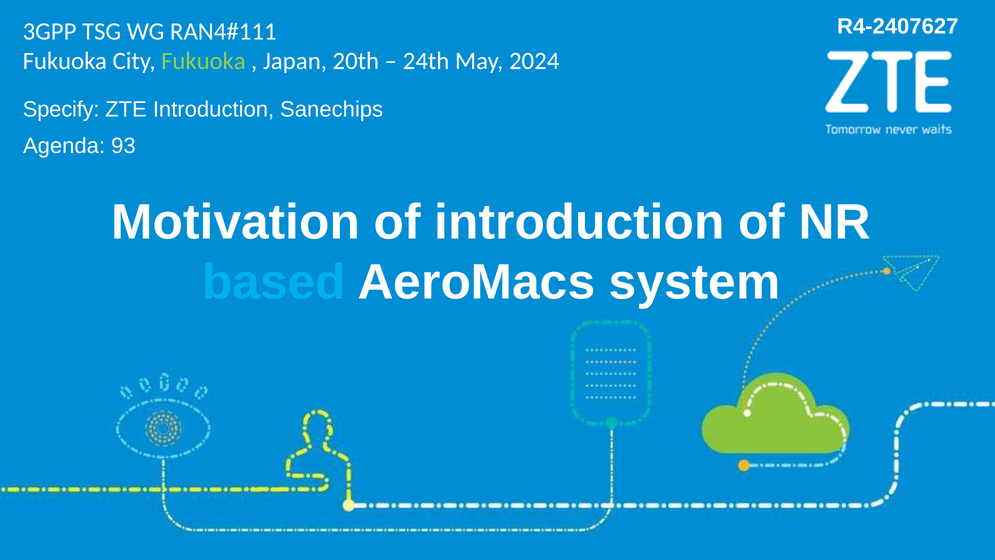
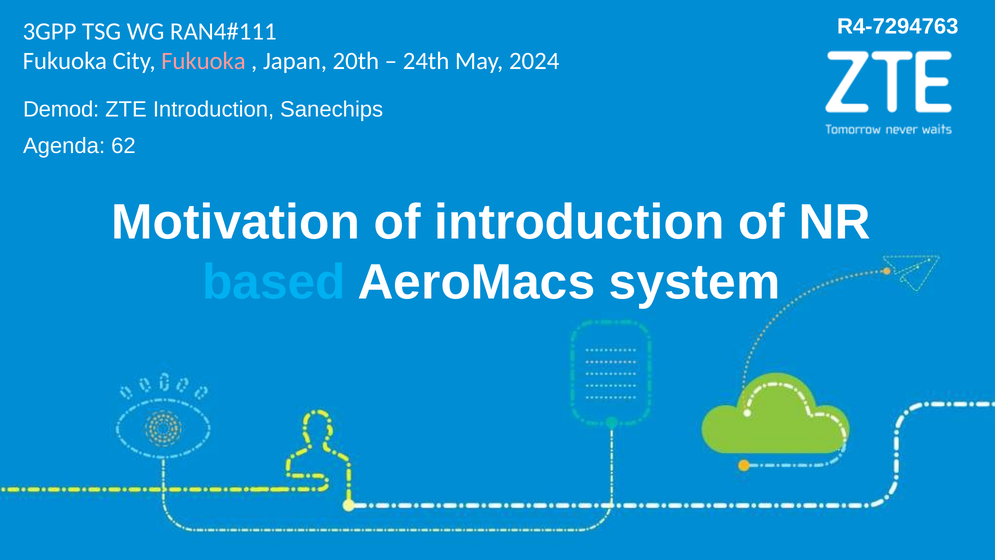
R4-2407627: R4-2407627 -> R4-7294763
Fukuoka at (203, 61) colour: light green -> pink
Specify: Specify -> Demod
93: 93 -> 62
